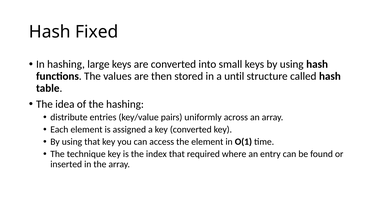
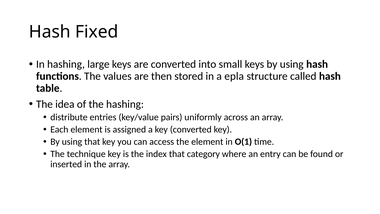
until: until -> epla
required: required -> category
